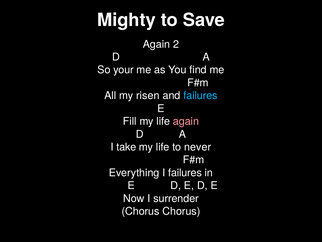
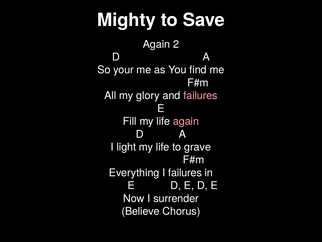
risen: risen -> glory
failures at (200, 95) colour: light blue -> pink
take: take -> light
never: never -> grave
Chorus at (141, 211): Chorus -> Believe
